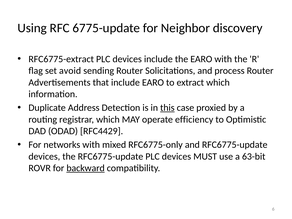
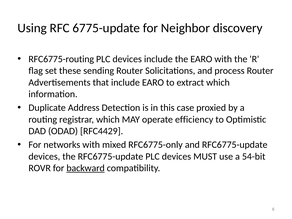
RFC6775-extract: RFC6775-extract -> RFC6775-routing
avoid: avoid -> these
this underline: present -> none
63-bit: 63-bit -> 54-bit
